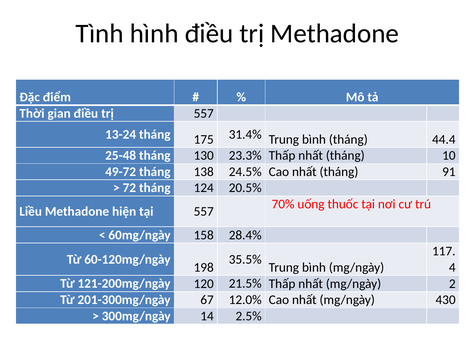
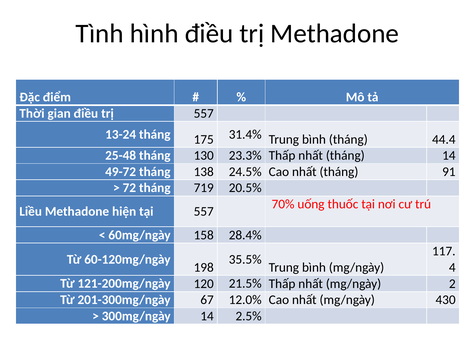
tháng 10: 10 -> 14
124: 124 -> 719
